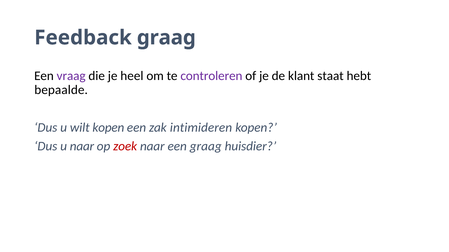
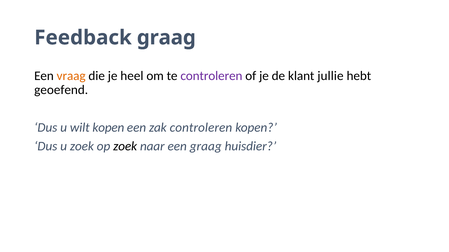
vraag colour: purple -> orange
staat: staat -> jullie
bepaalde: bepaalde -> geoefend
zak intimideren: intimideren -> controleren
u naar: naar -> zoek
zoek at (125, 147) colour: red -> black
